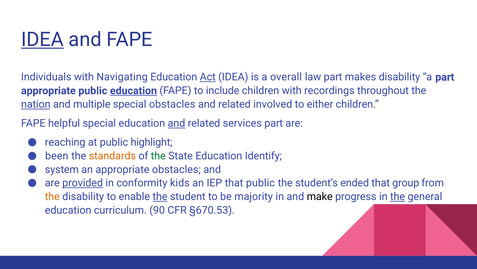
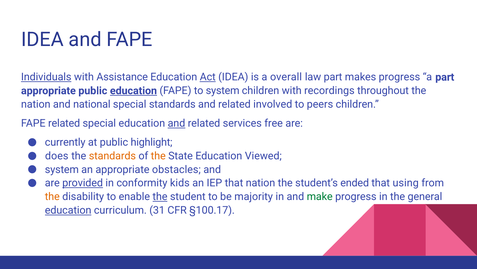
IDEA at (42, 39) underline: present -> none
Individuals underline: none -> present
Navigating: Navigating -> Assistance
makes disability: disability -> progress
to include: include -> system
nation at (36, 104) underline: present -> none
multiple: multiple -> national
special obstacles: obstacles -> standards
either: either -> peers
FAPE helpful: helpful -> related
services part: part -> free
reaching: reaching -> currently
been: been -> does
the at (158, 155) colour: green -> orange
Identify: Identify -> Viewed
that public: public -> nation
group: group -> using
make colour: black -> green
the at (398, 196) underline: present -> none
education at (68, 210) underline: none -> present
90: 90 -> 31
§670.53: §670.53 -> §100.17
